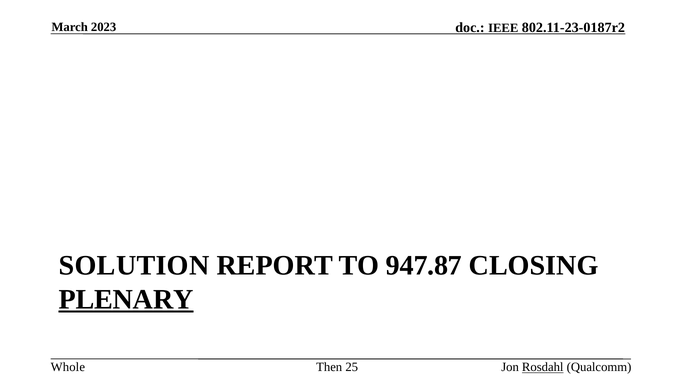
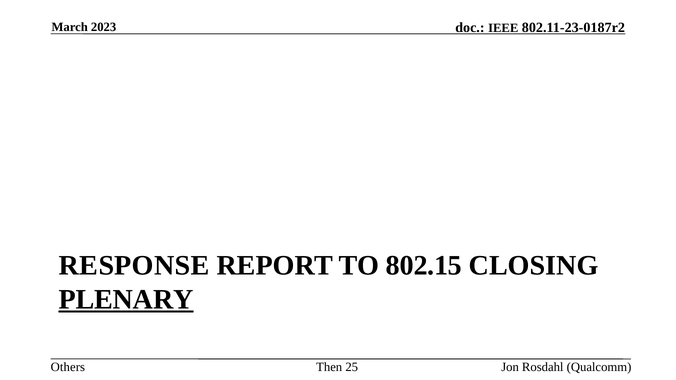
SOLUTION: SOLUTION -> RESPONSE
947.87: 947.87 -> 802.15
Whole: Whole -> Others
Rosdahl underline: present -> none
